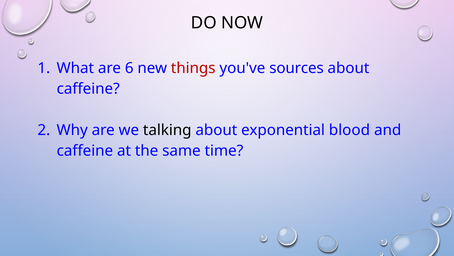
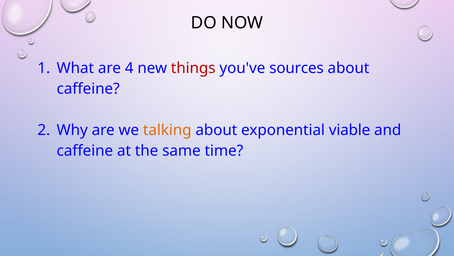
6: 6 -> 4
talking colour: black -> orange
blood: blood -> viable
